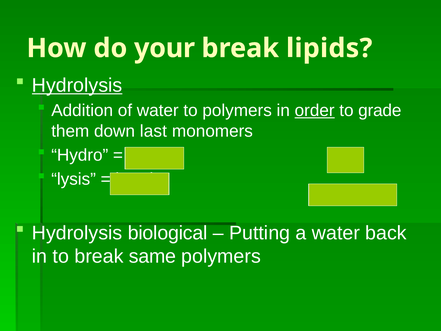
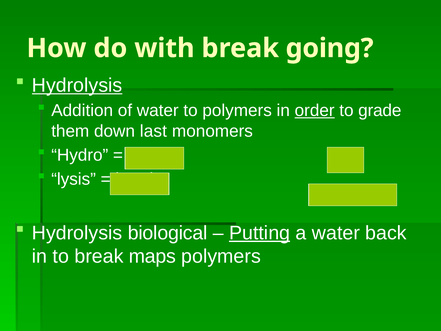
your: your -> with
lipids: lipids -> going
Putting underline: none -> present
same: same -> maps
